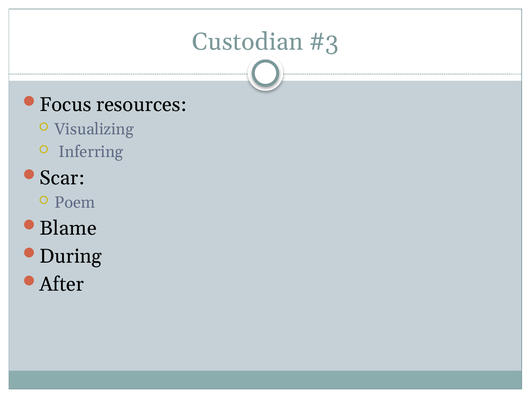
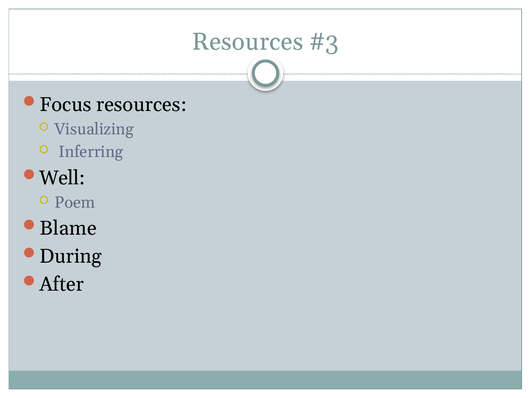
Custodian at (248, 42): Custodian -> Resources
Scar: Scar -> Well
